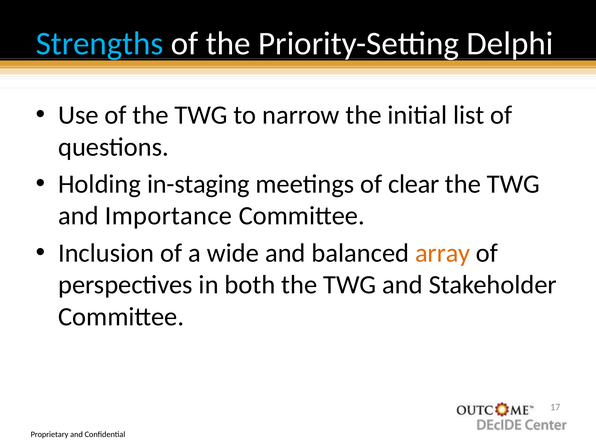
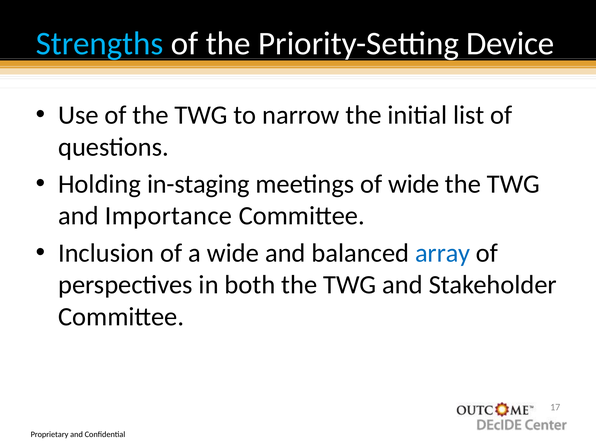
Delphi: Delphi -> Device
of clear: clear -> wide
array colour: orange -> blue
